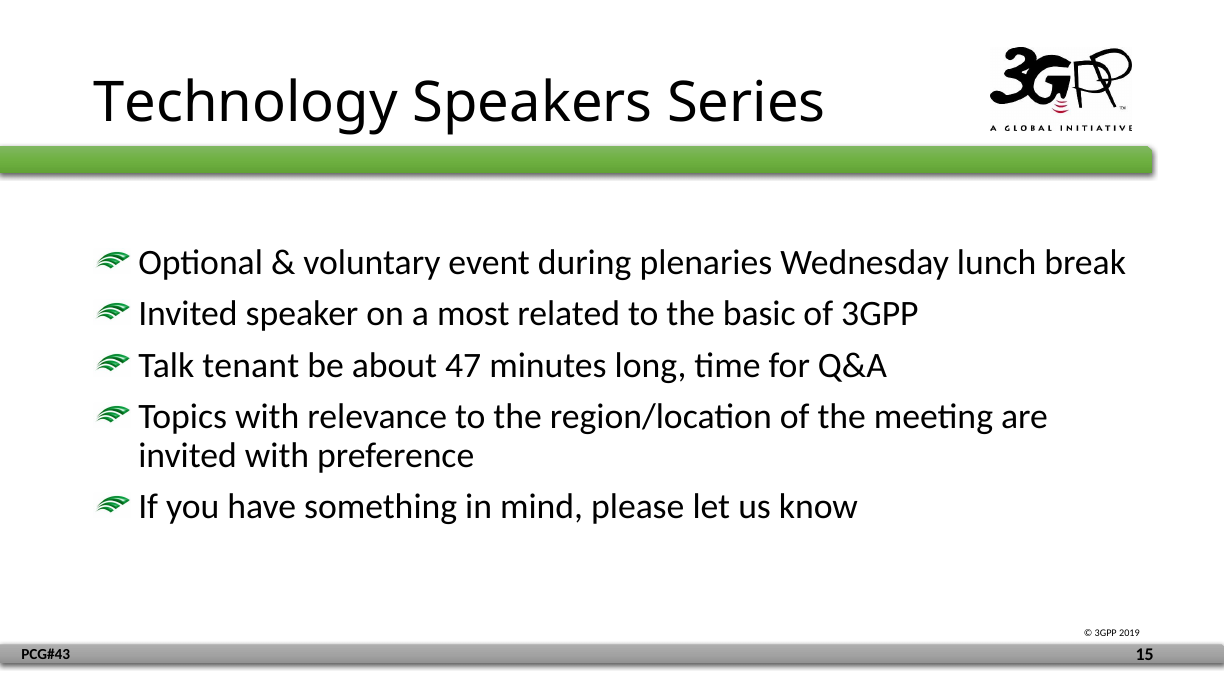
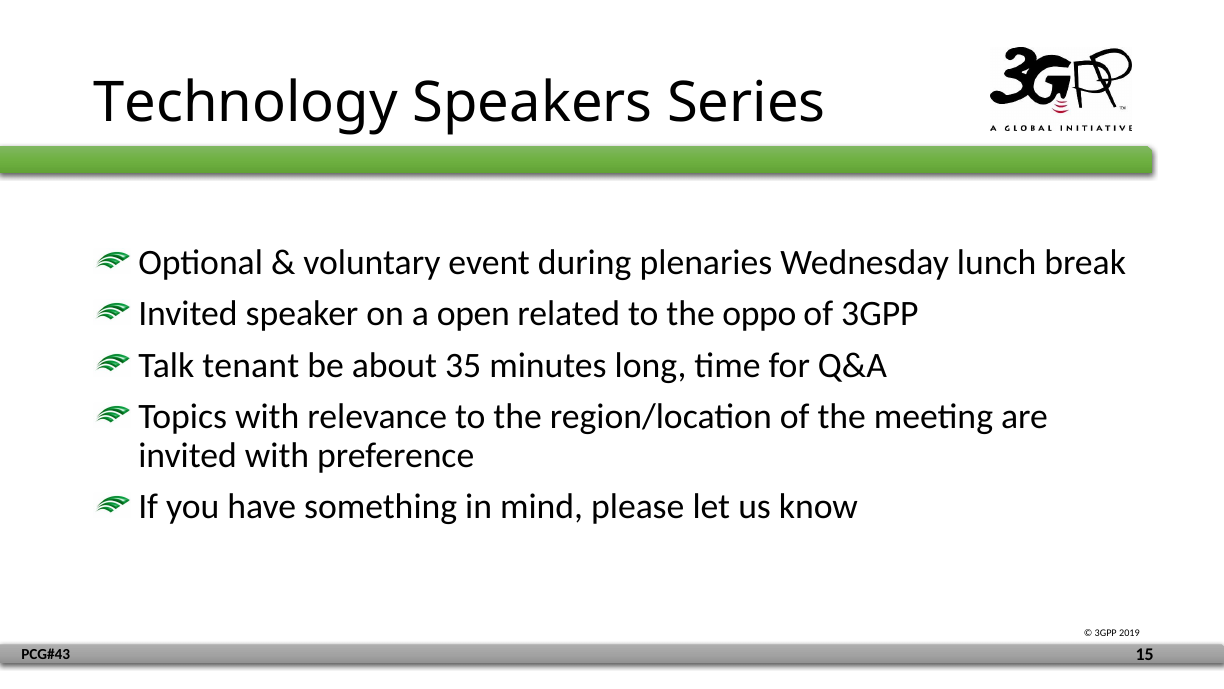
most: most -> open
basic: basic -> oppo
47: 47 -> 35
